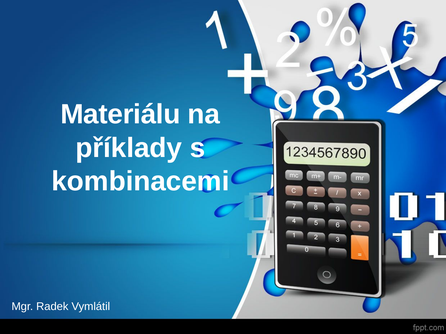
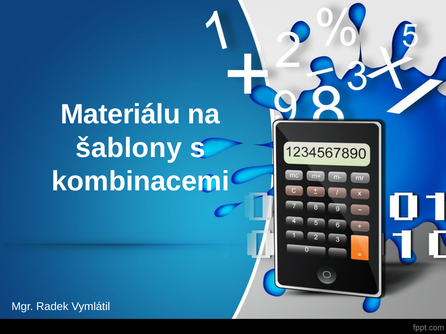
příklady: příklady -> šablony
